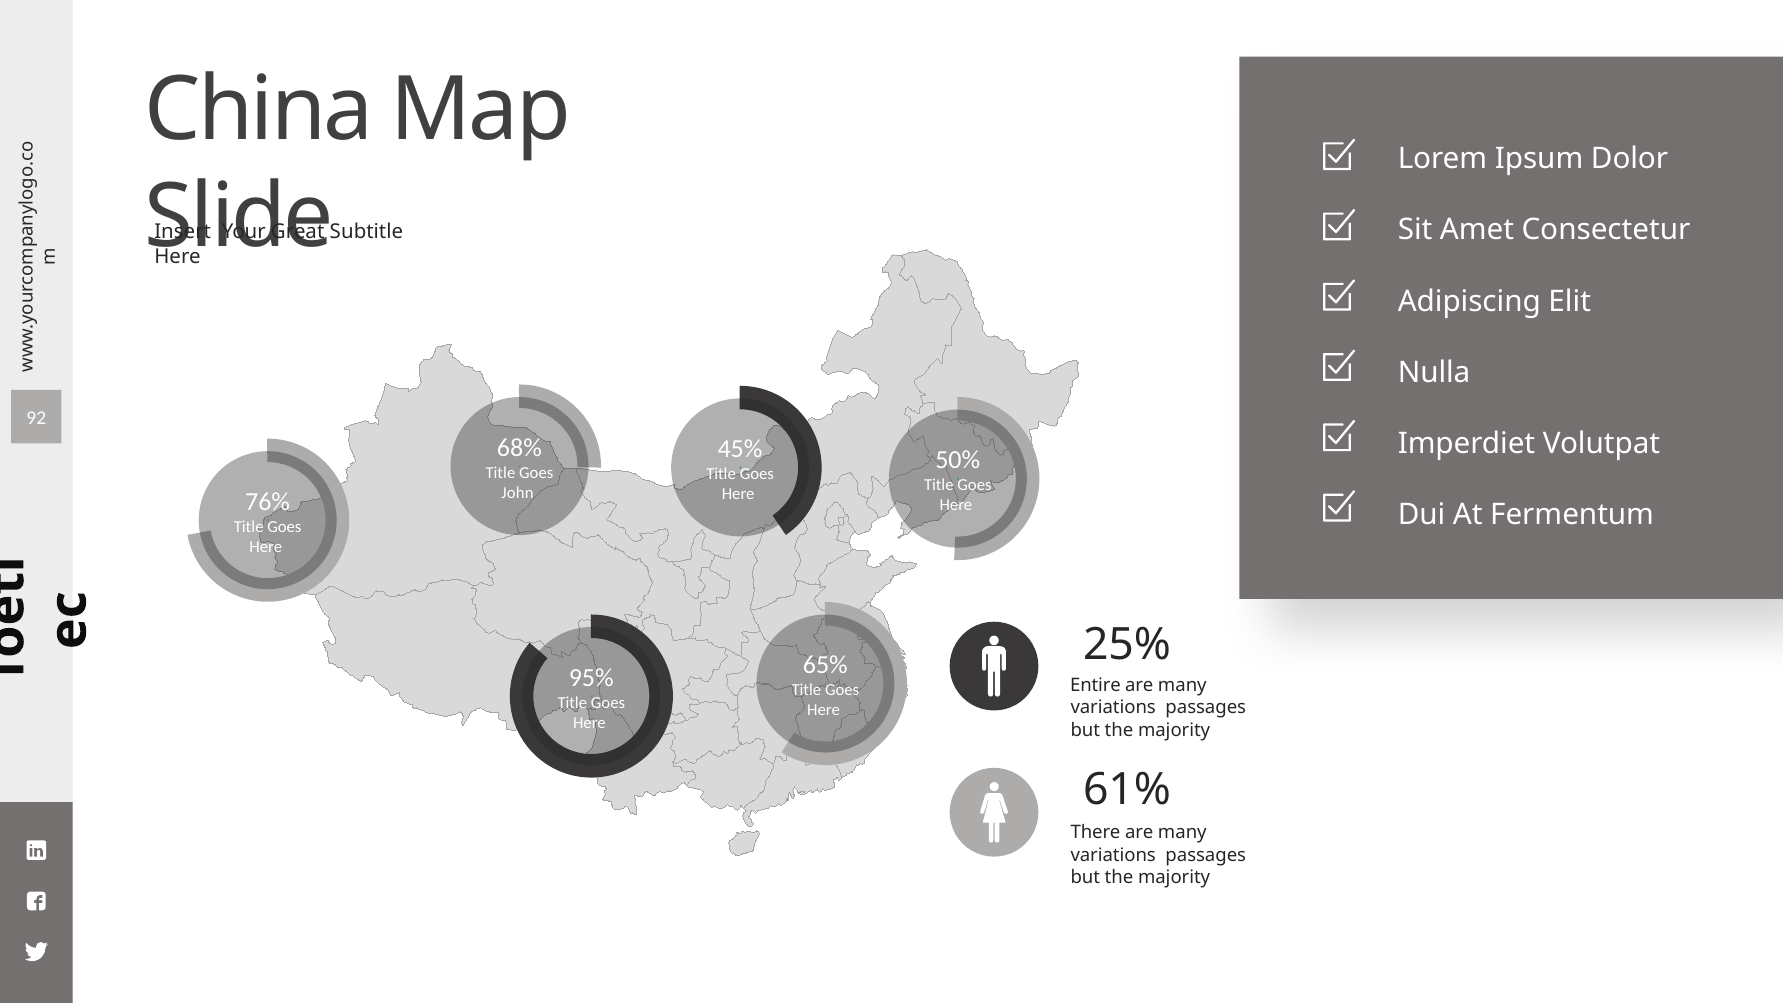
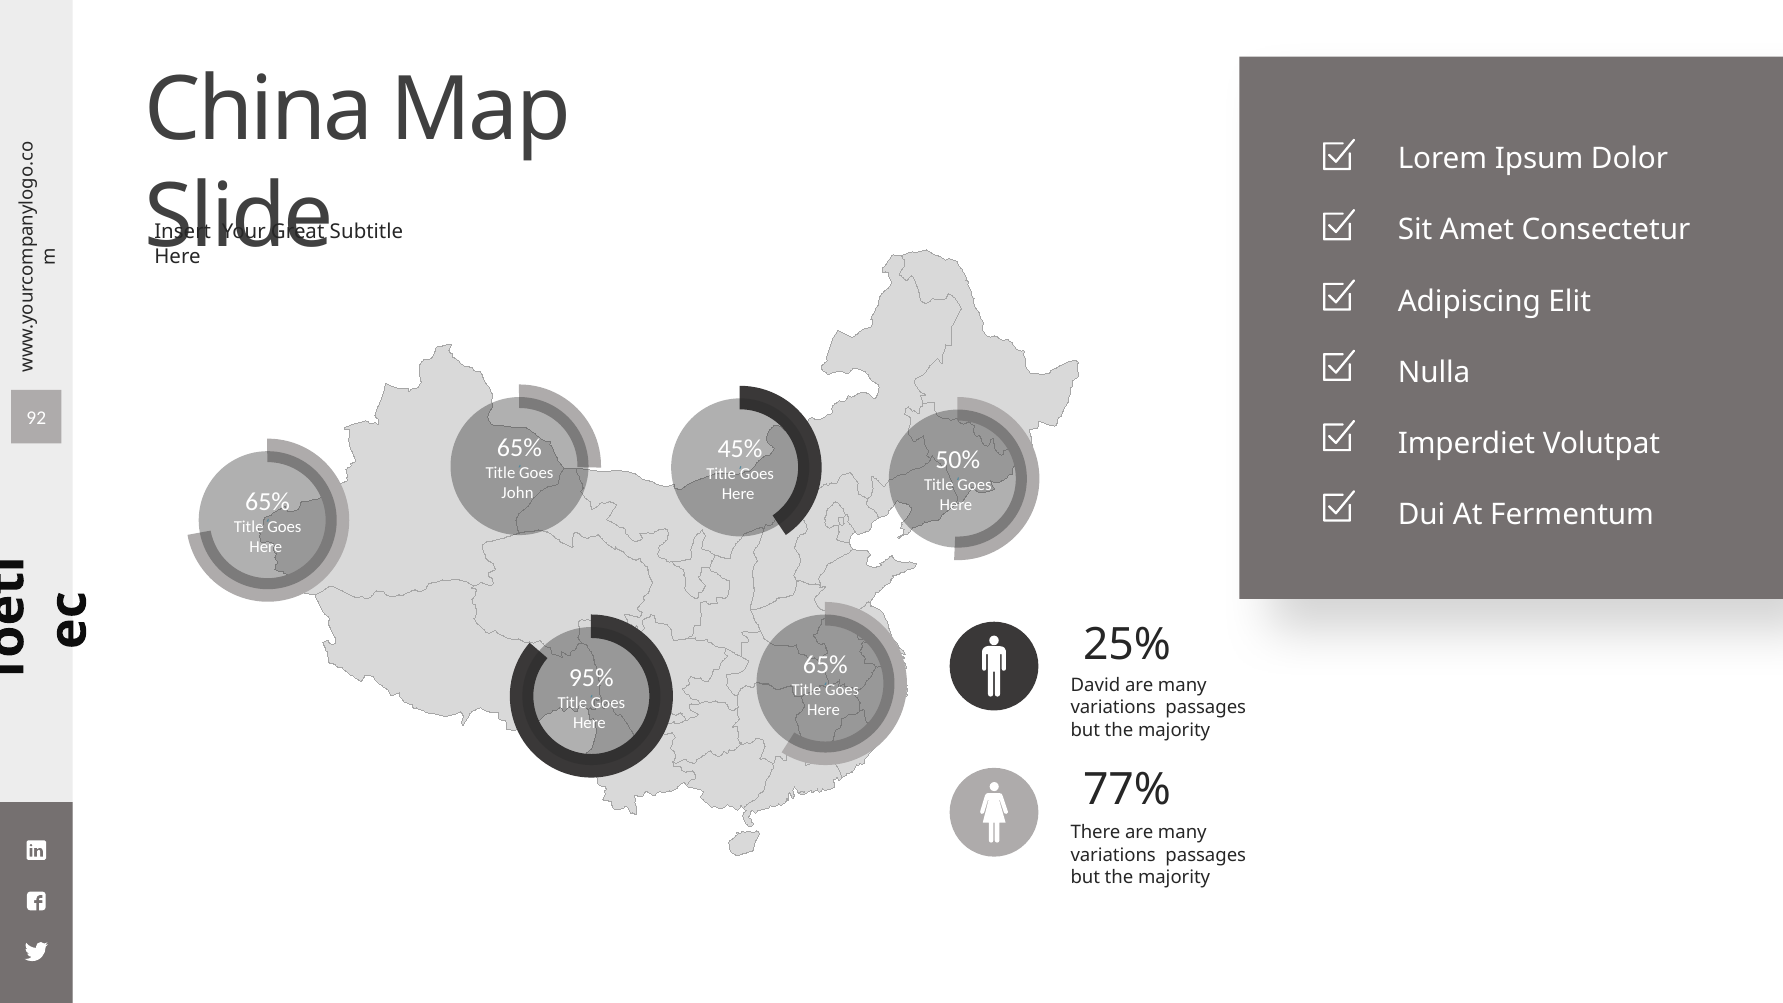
68% at (519, 448): 68% -> 65%
76% at (268, 502): 76% -> 65%
Entire: Entire -> David
61%: 61% -> 77%
